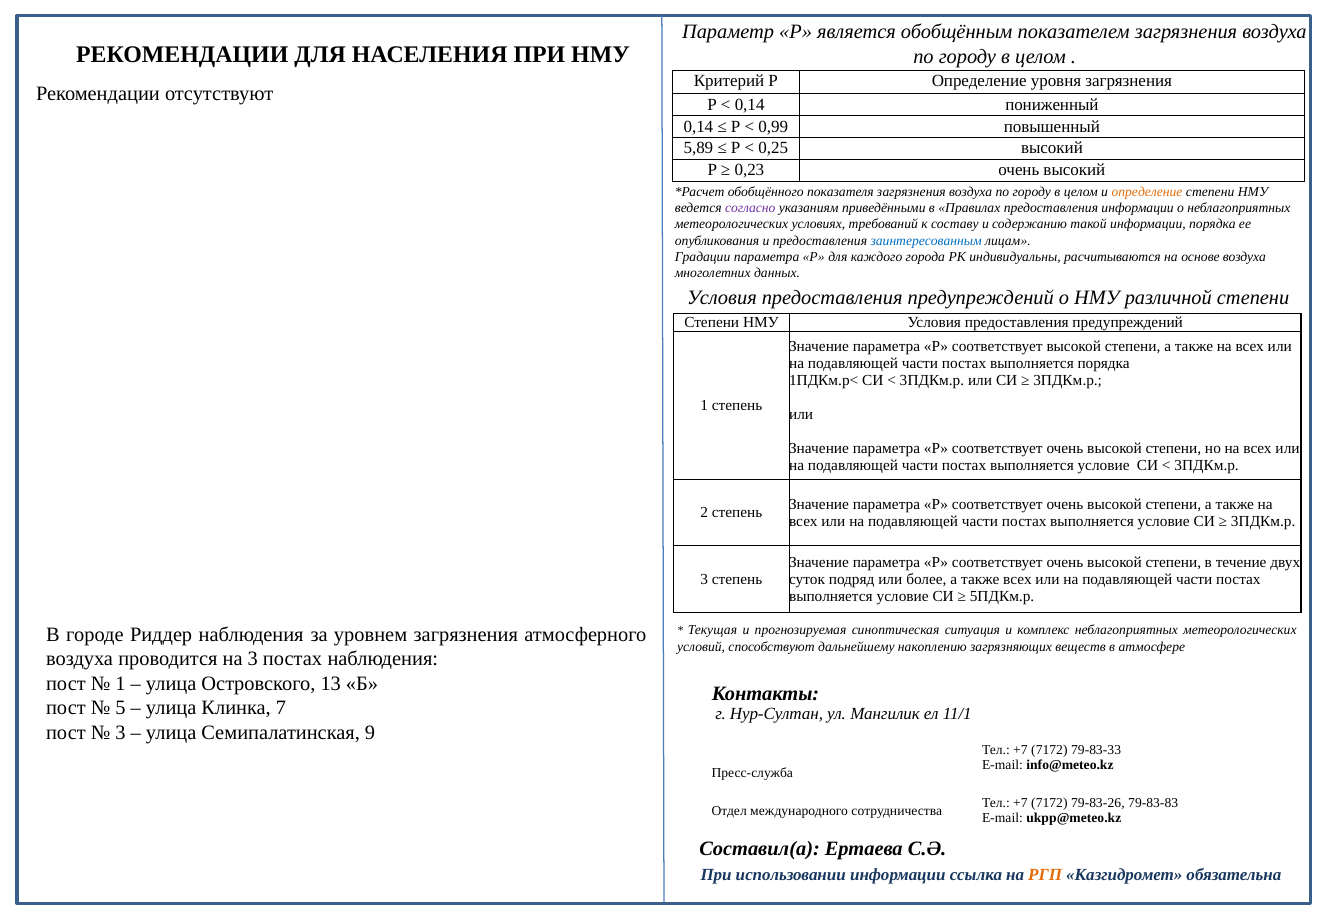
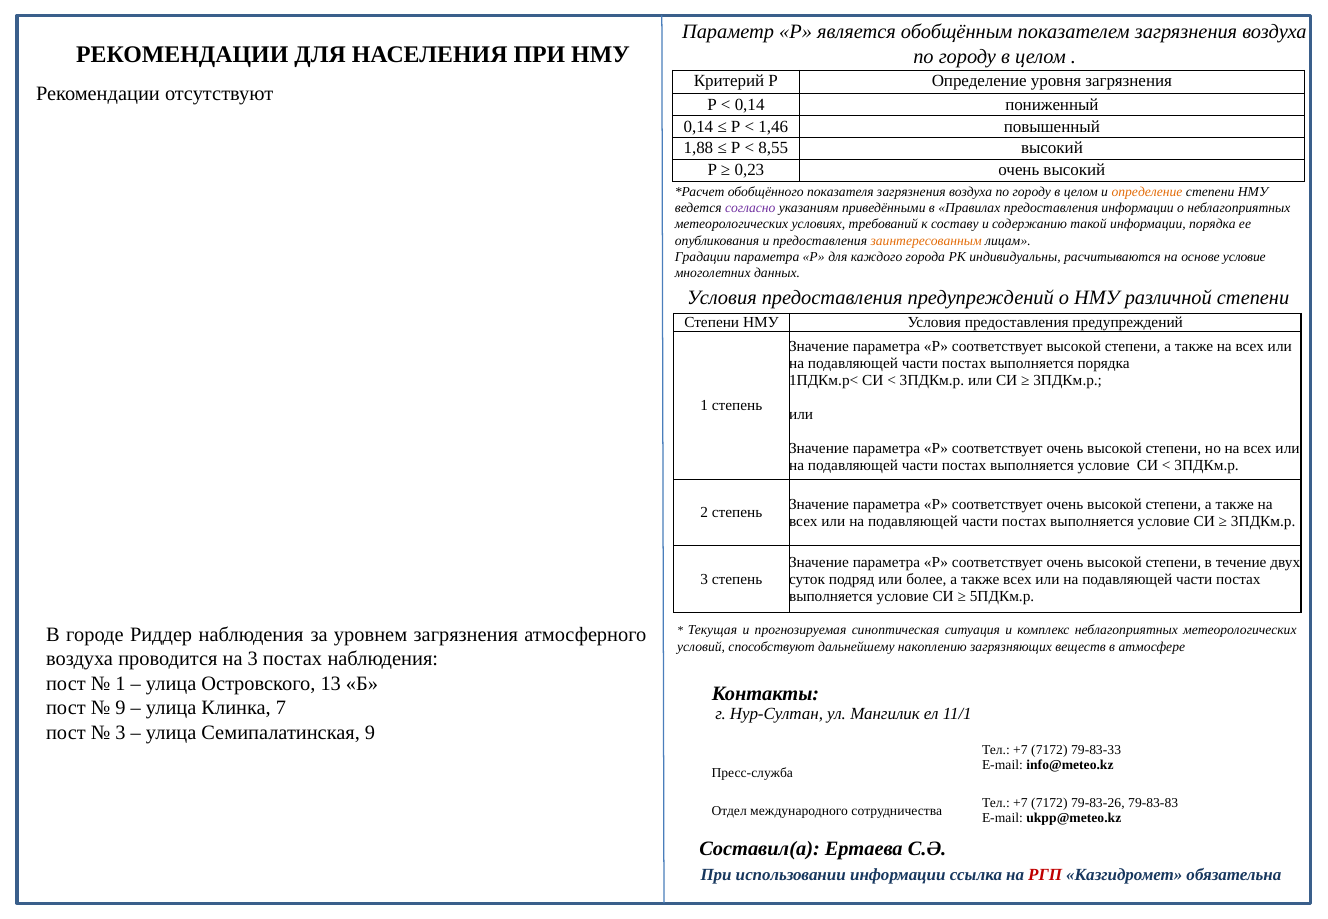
0,99: 0,99 -> 1,46
5,89: 5,89 -> 1,88
0,25: 0,25 -> 8,55
заинтересованным colour: blue -> orange
основе воздуха: воздуха -> условие
5 at (120, 708): 5 -> 9
РГП colour: orange -> red
